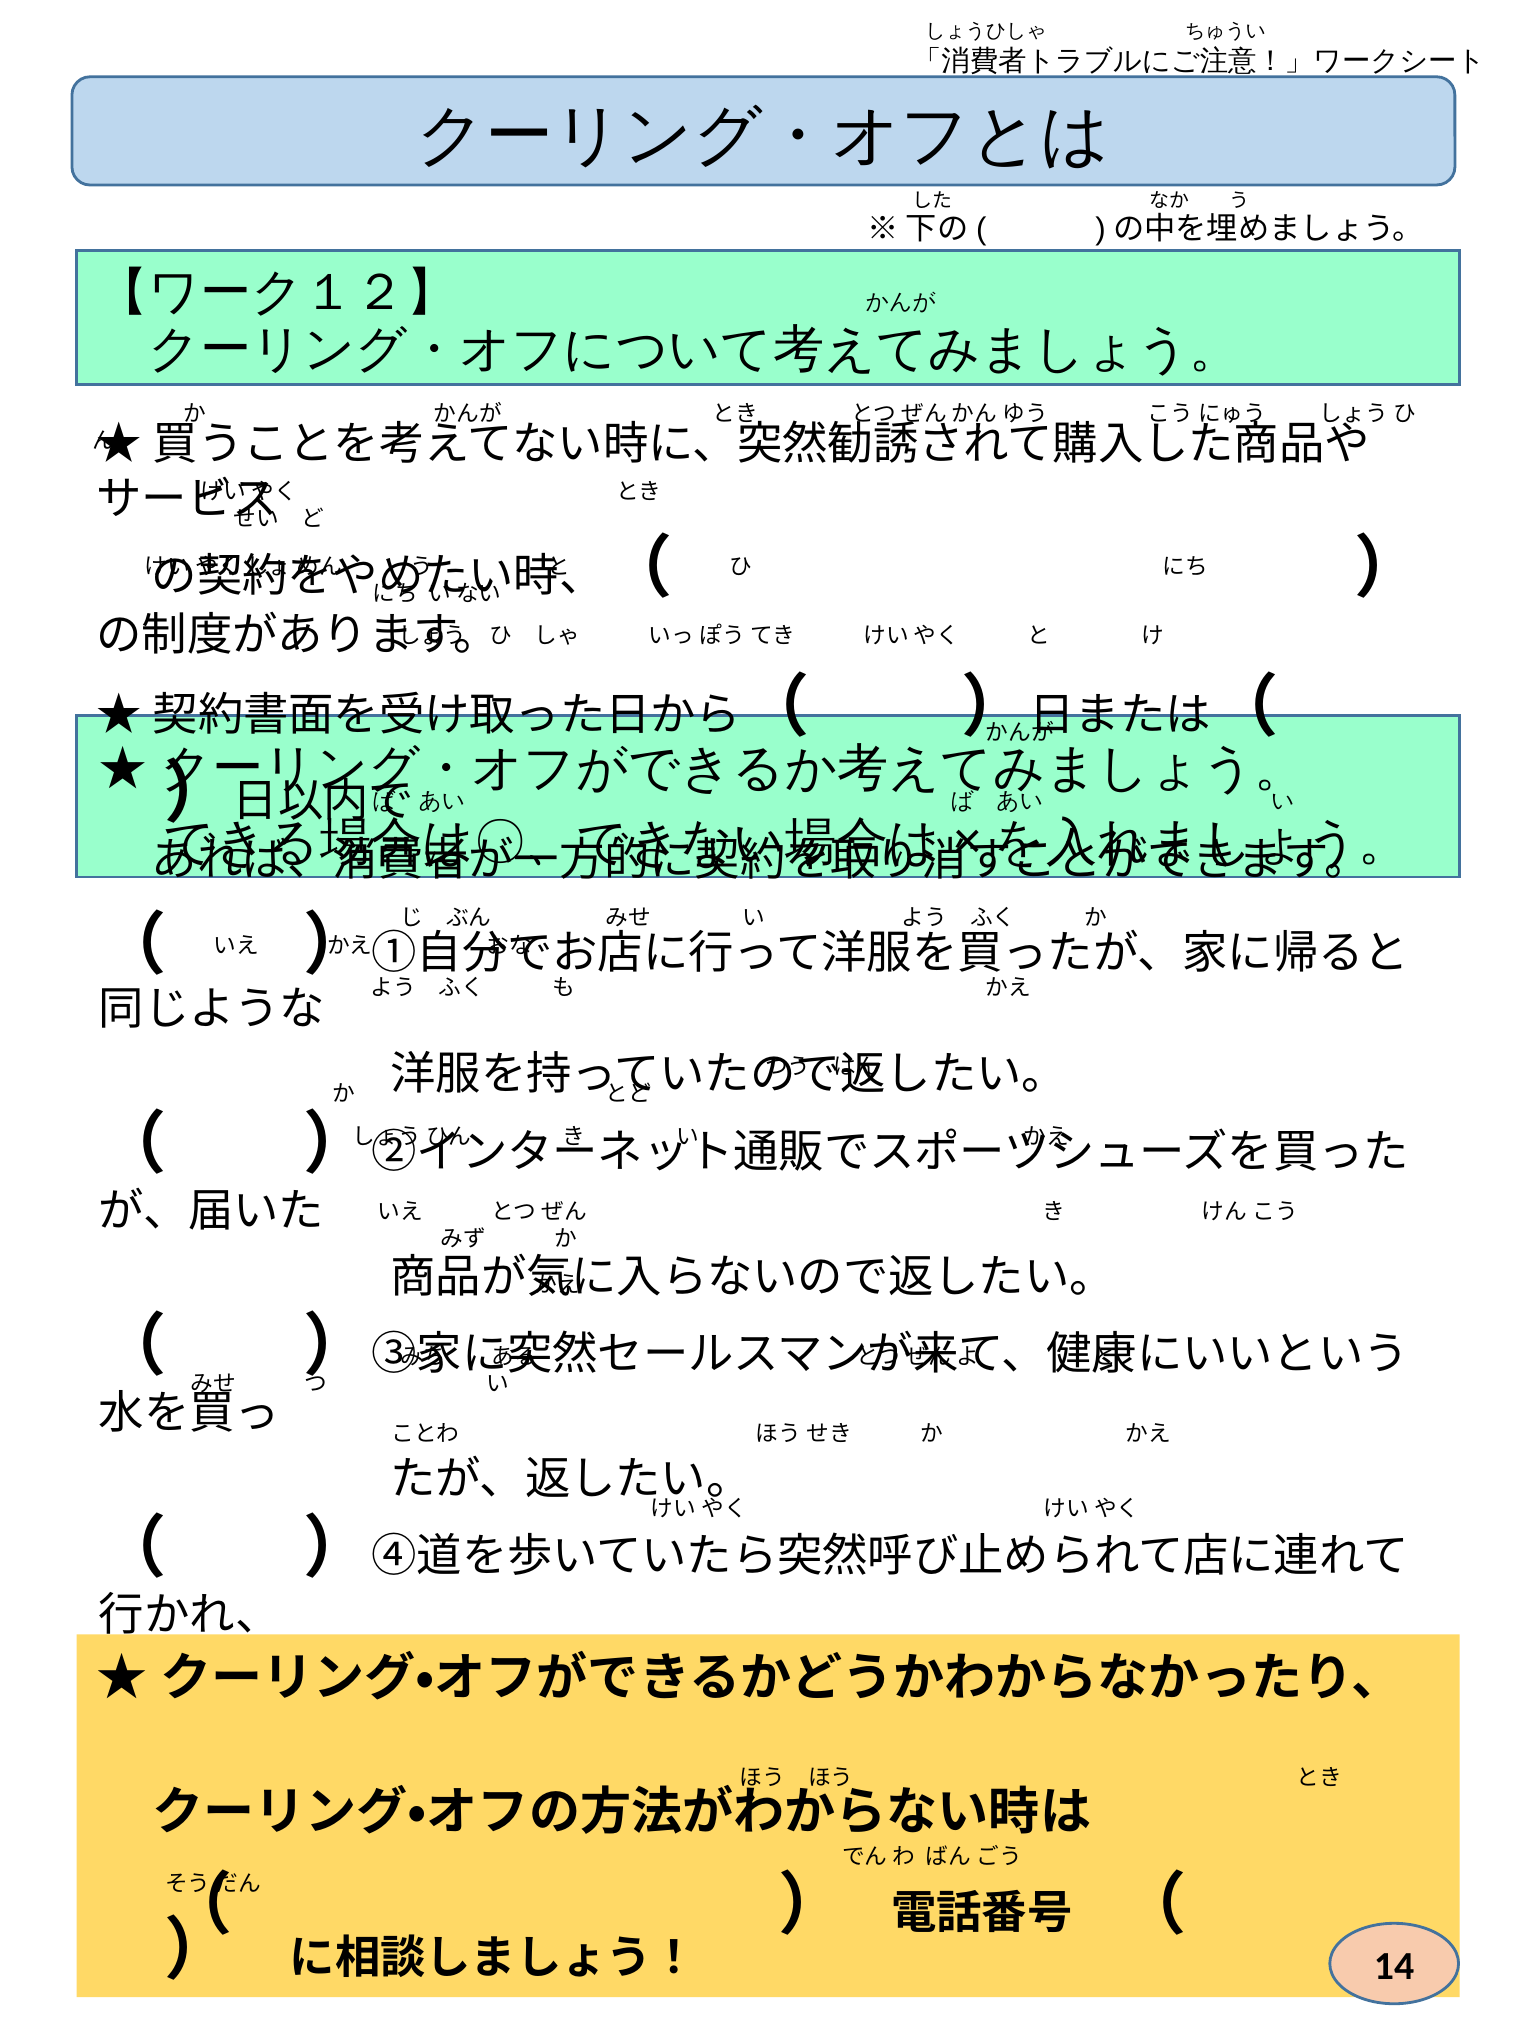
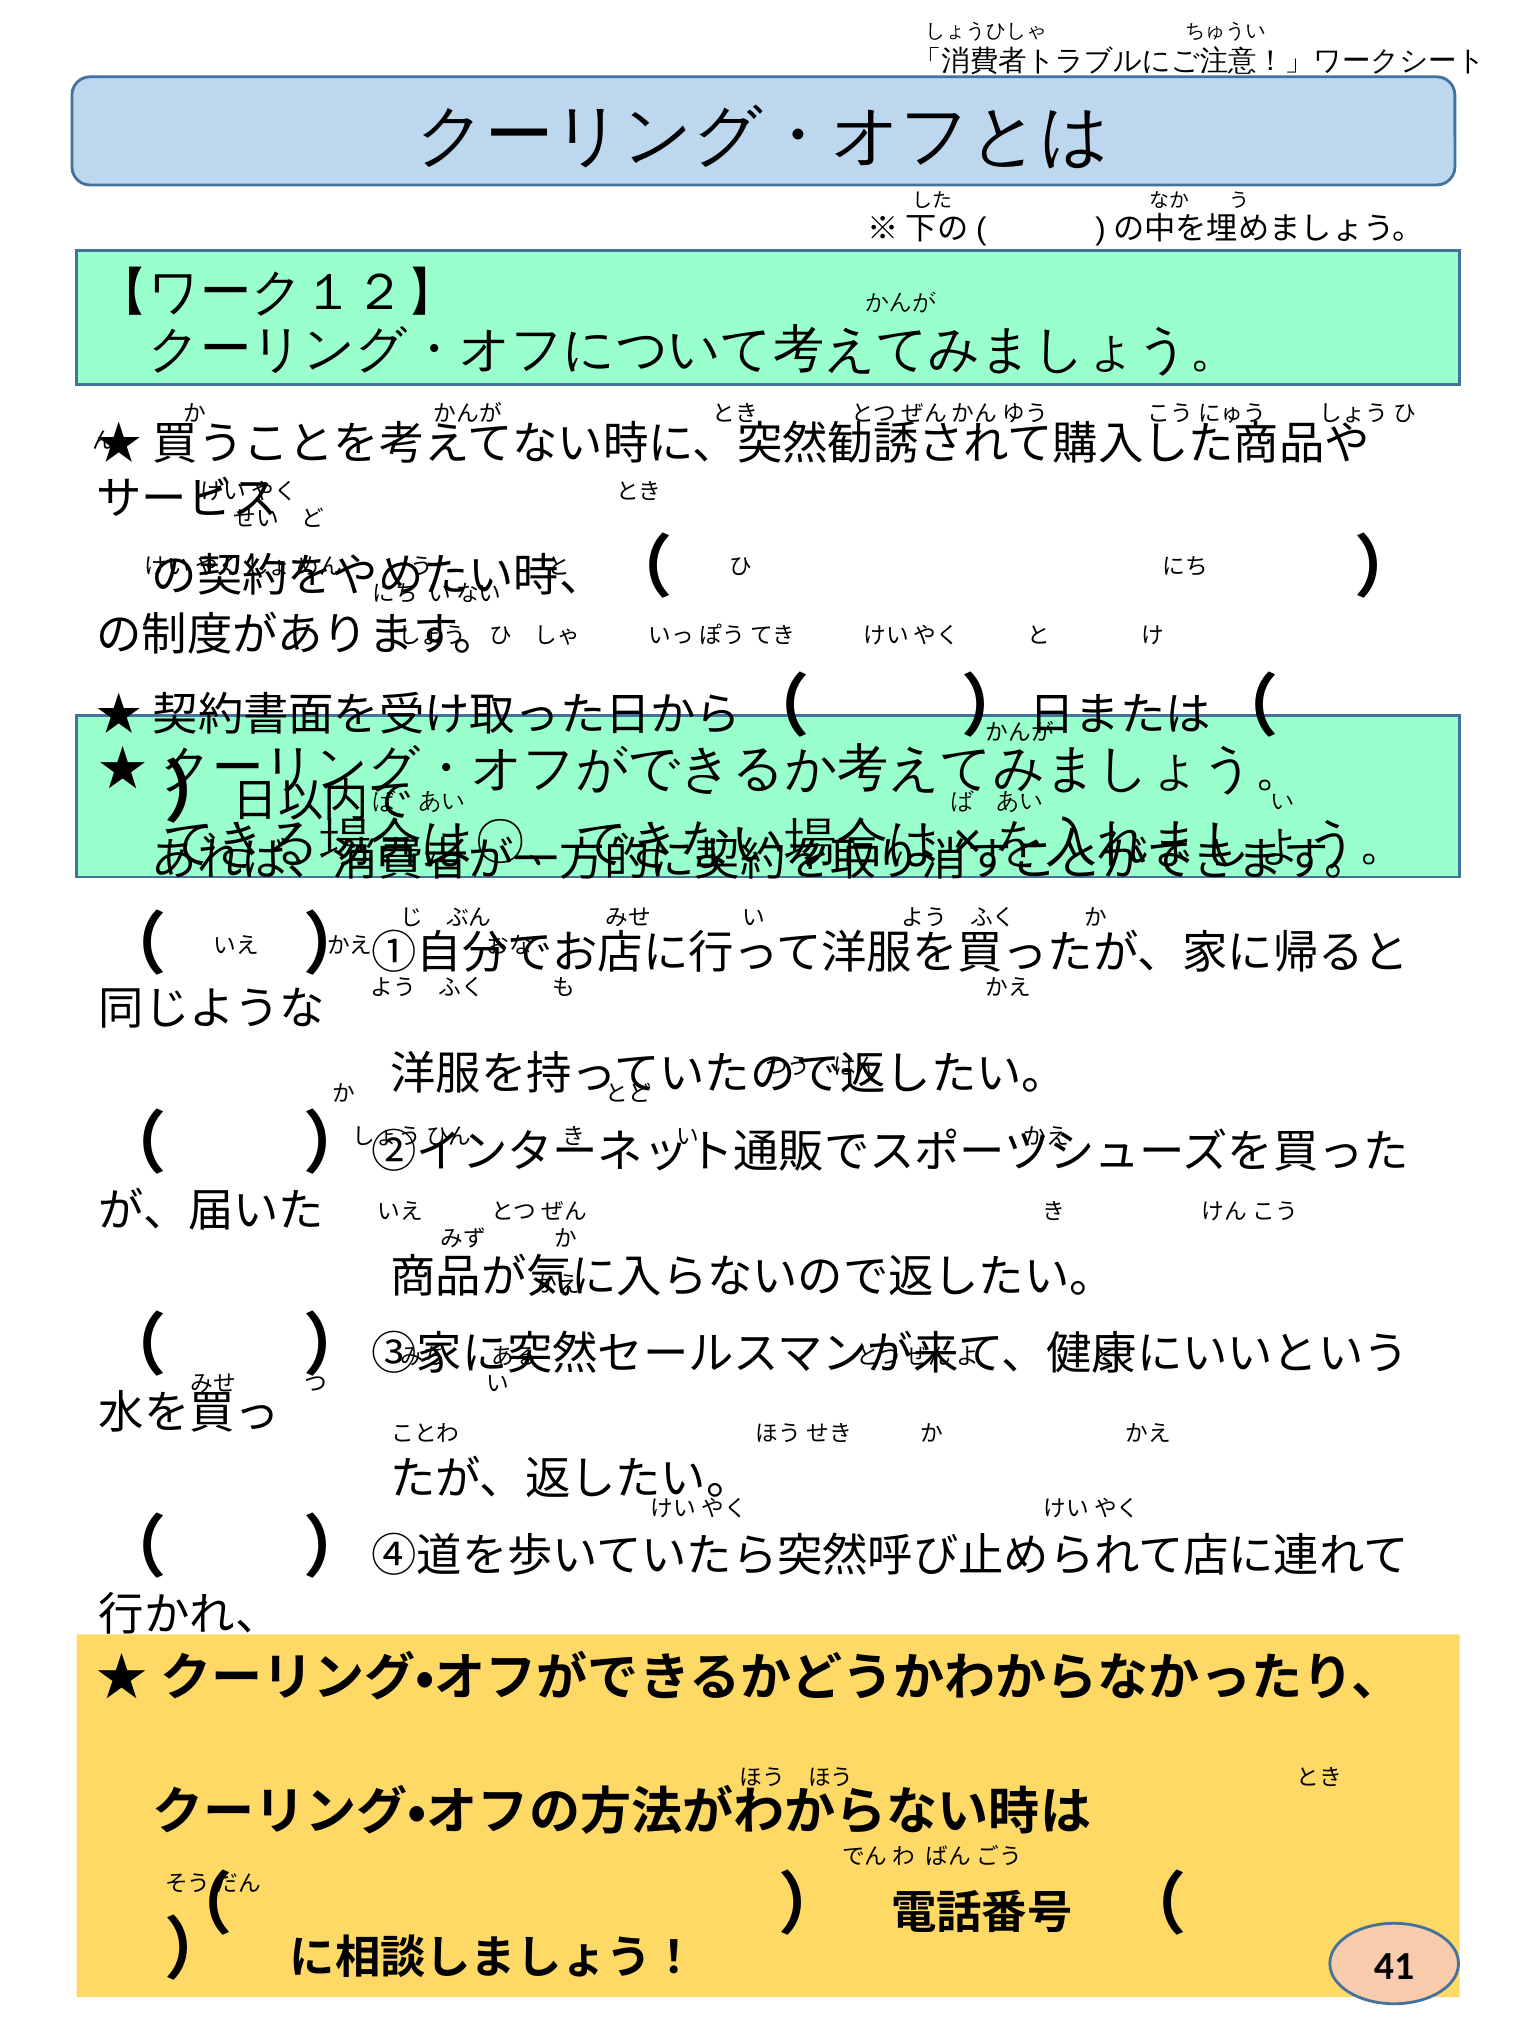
14: 14 -> 41
